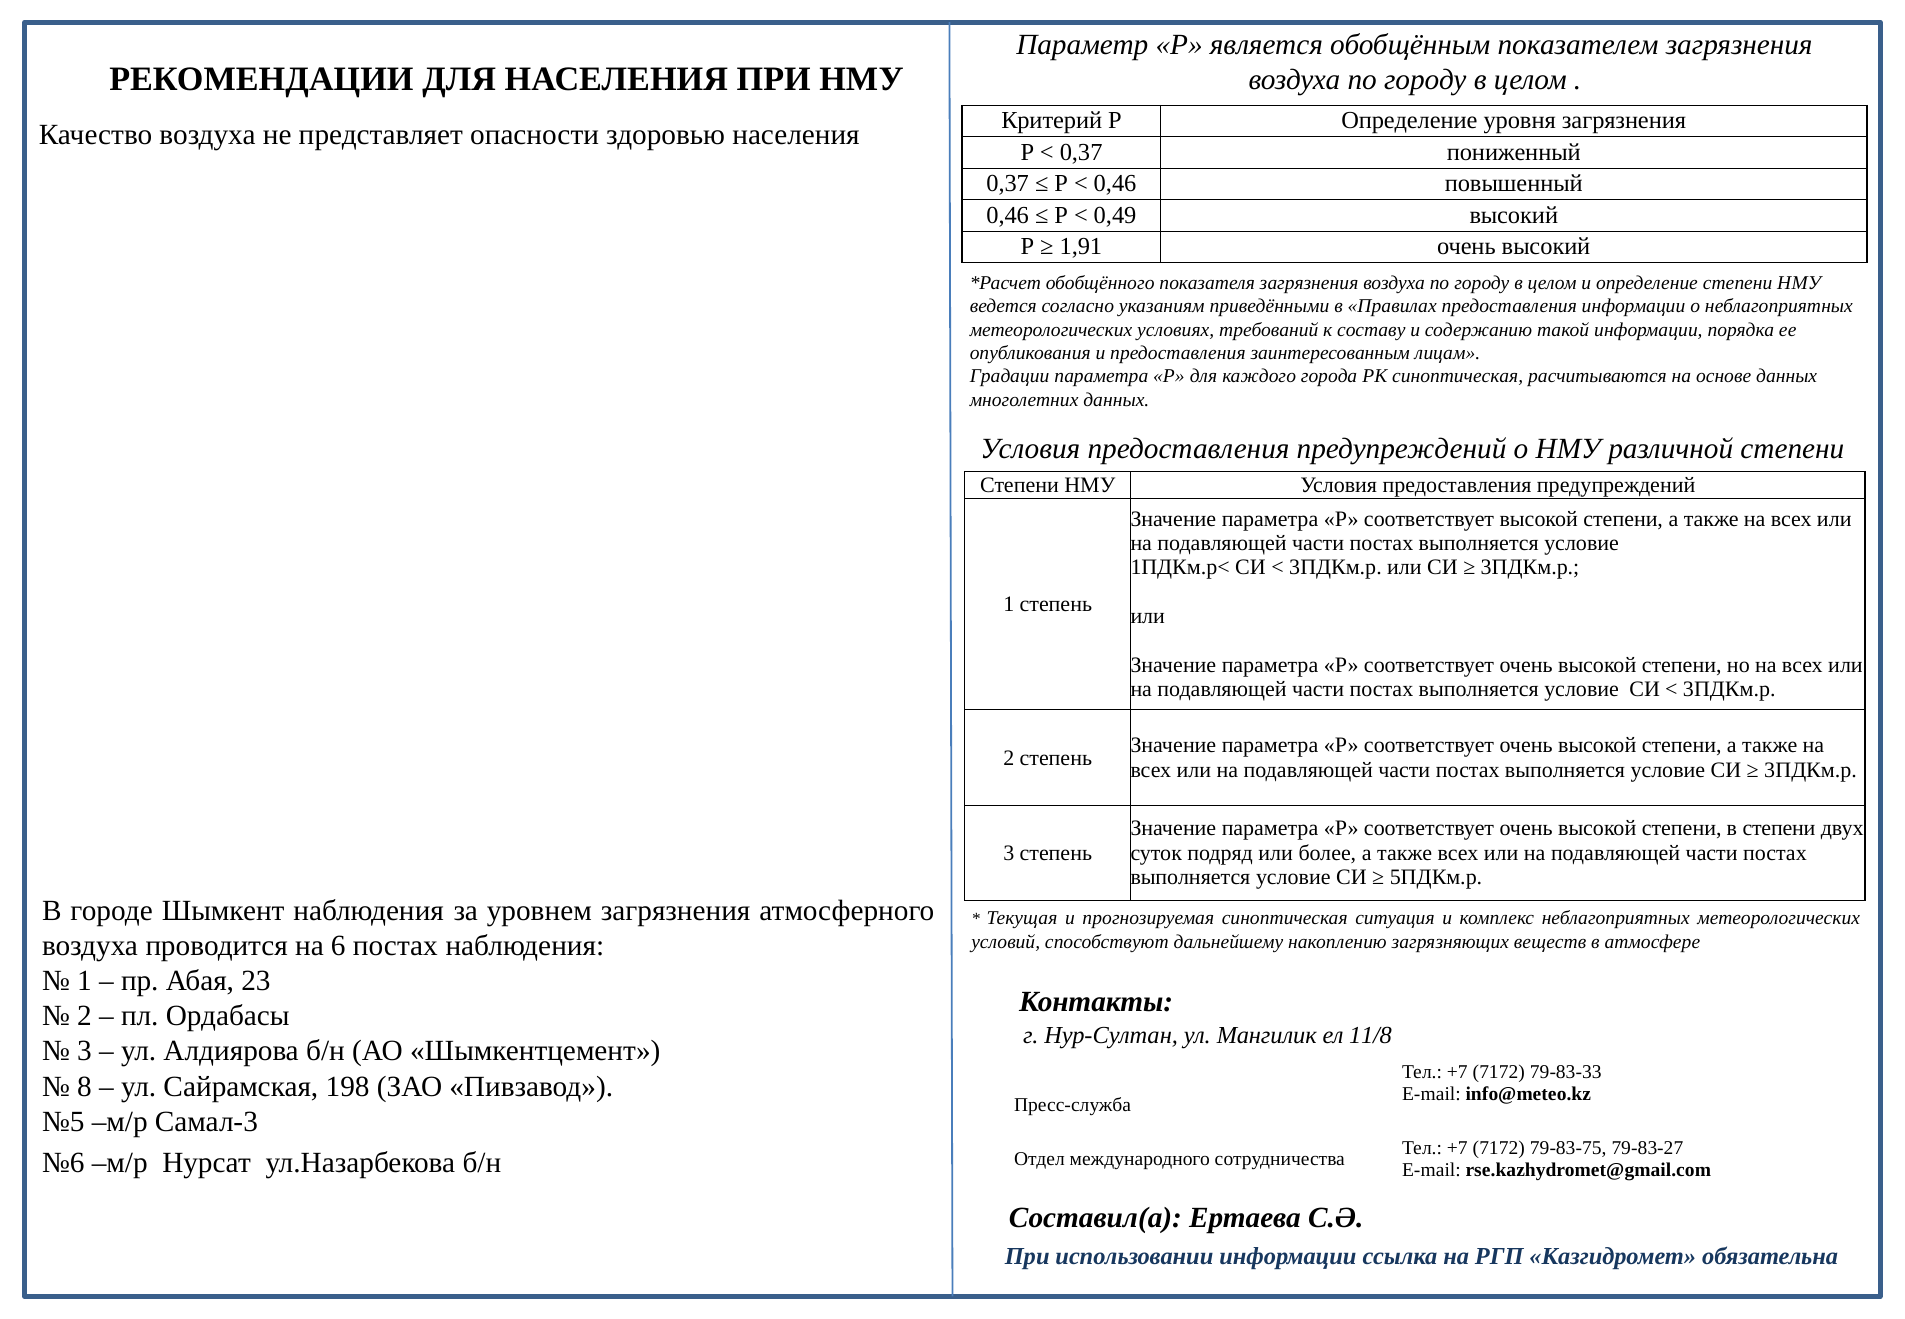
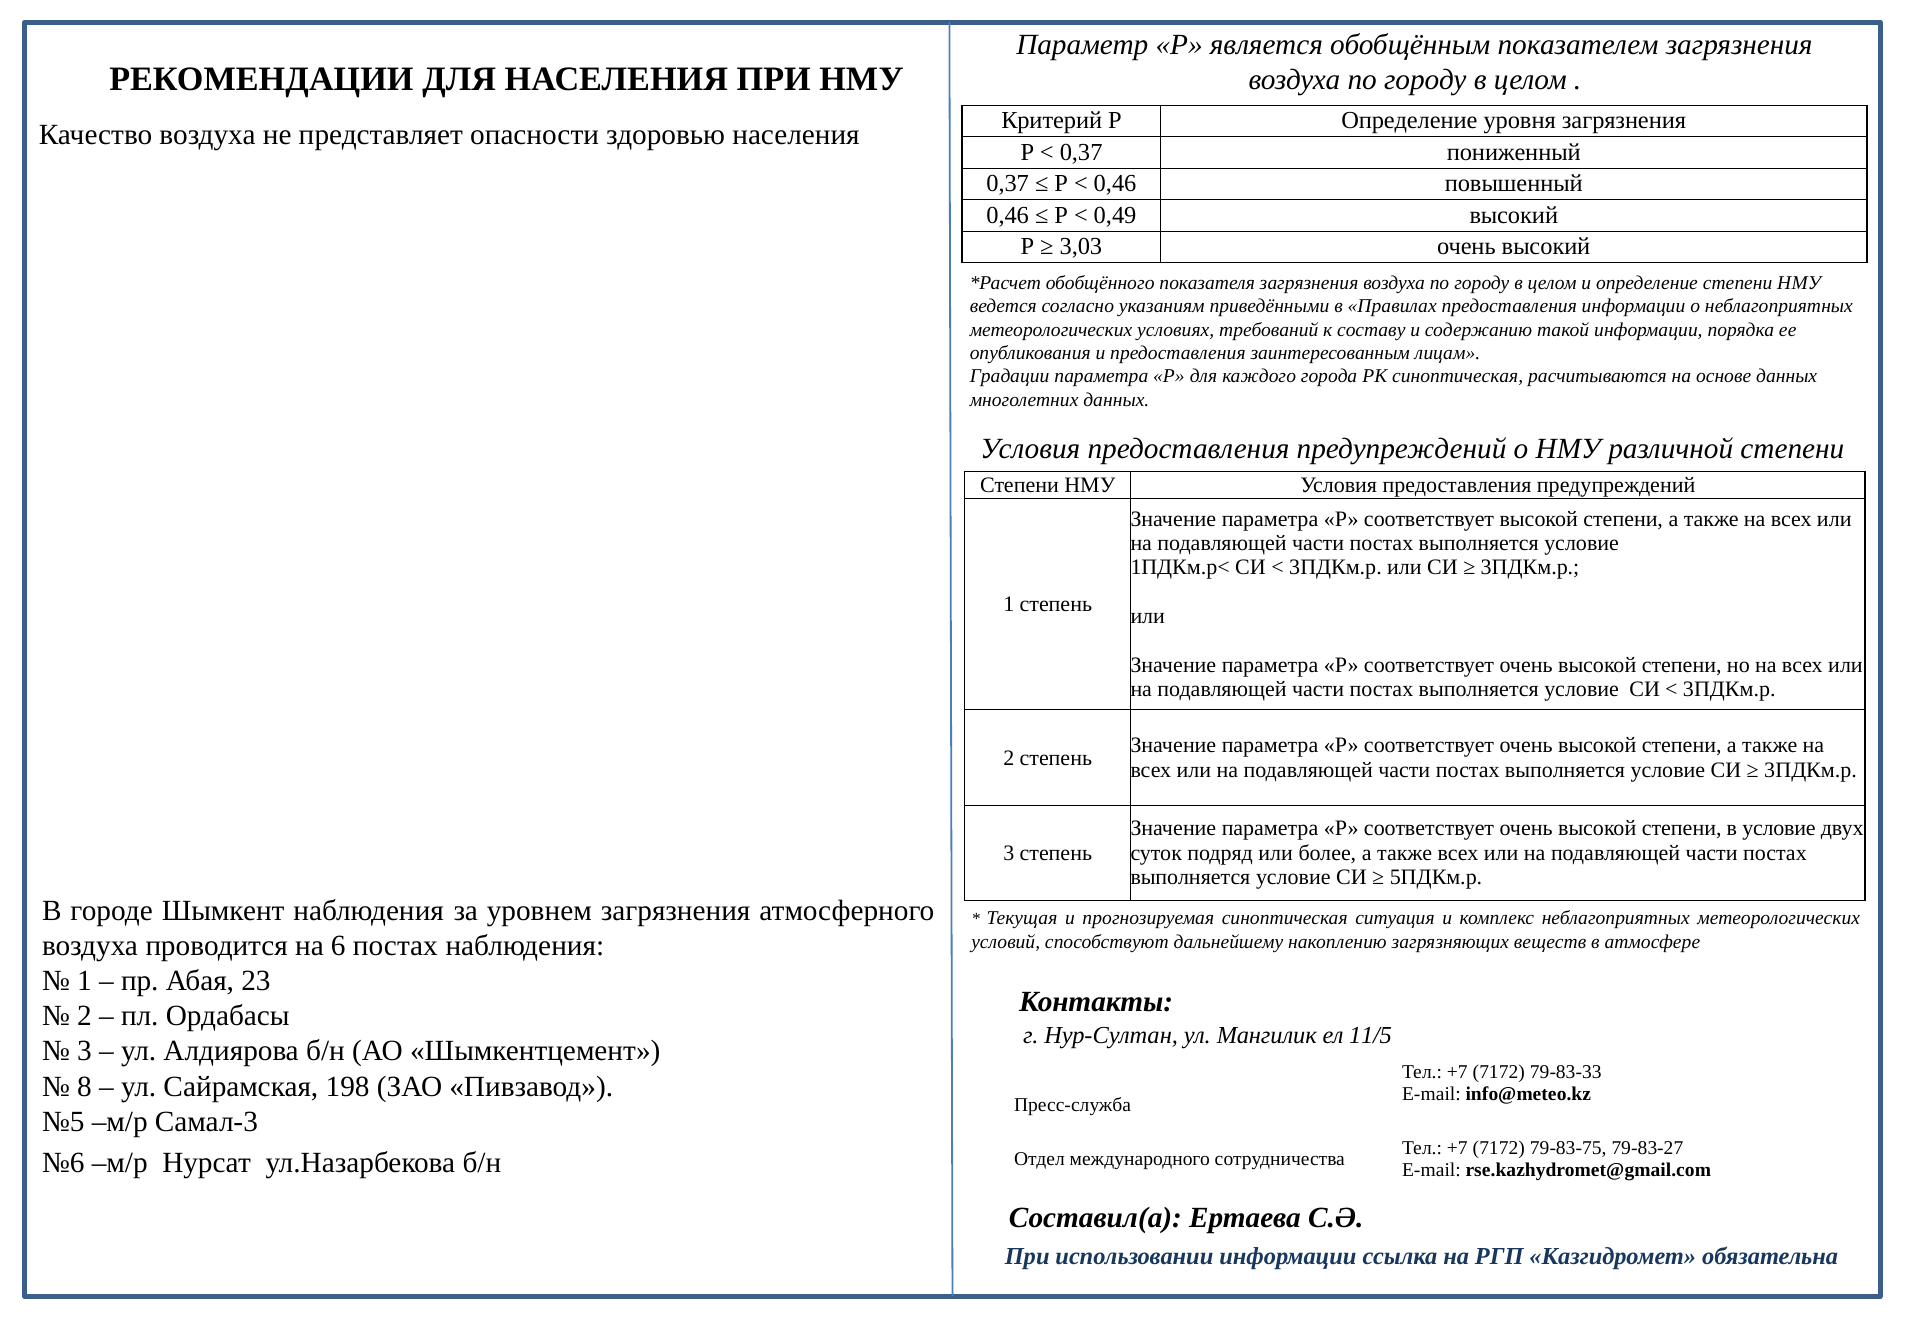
1,91: 1,91 -> 3,03
в степени: степени -> условие
11/8: 11/8 -> 11/5
